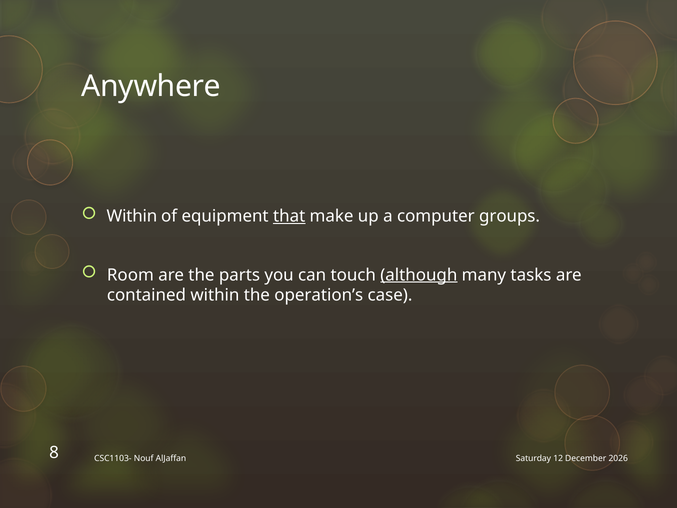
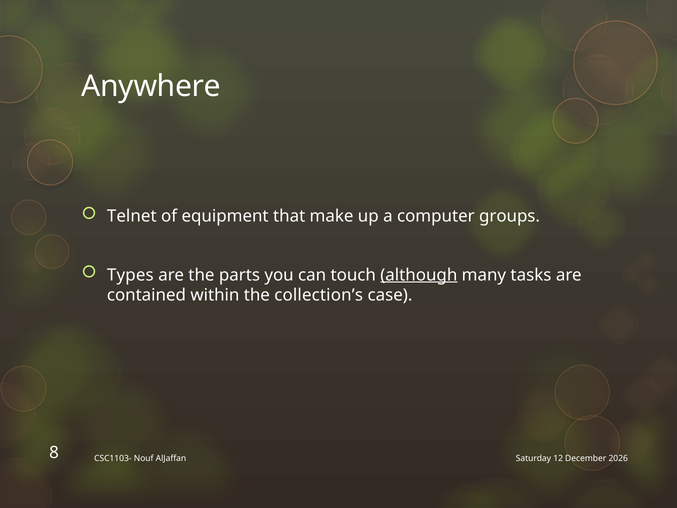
Within at (132, 216): Within -> Telnet
that underline: present -> none
Room: Room -> Types
operation’s: operation’s -> collection’s
